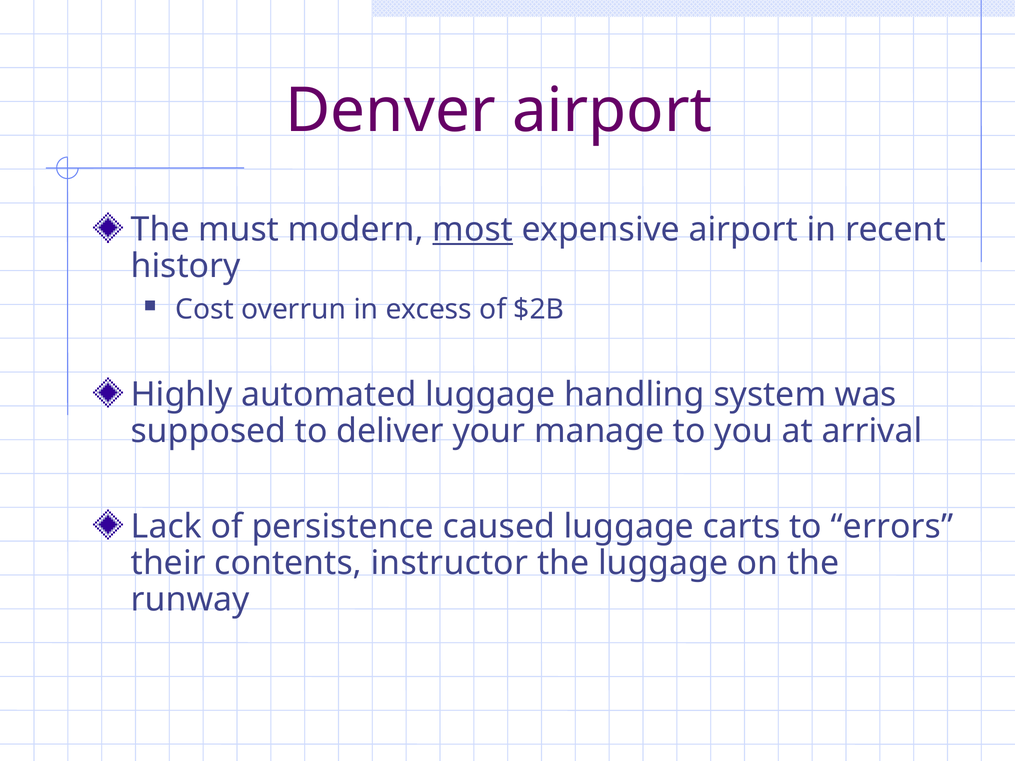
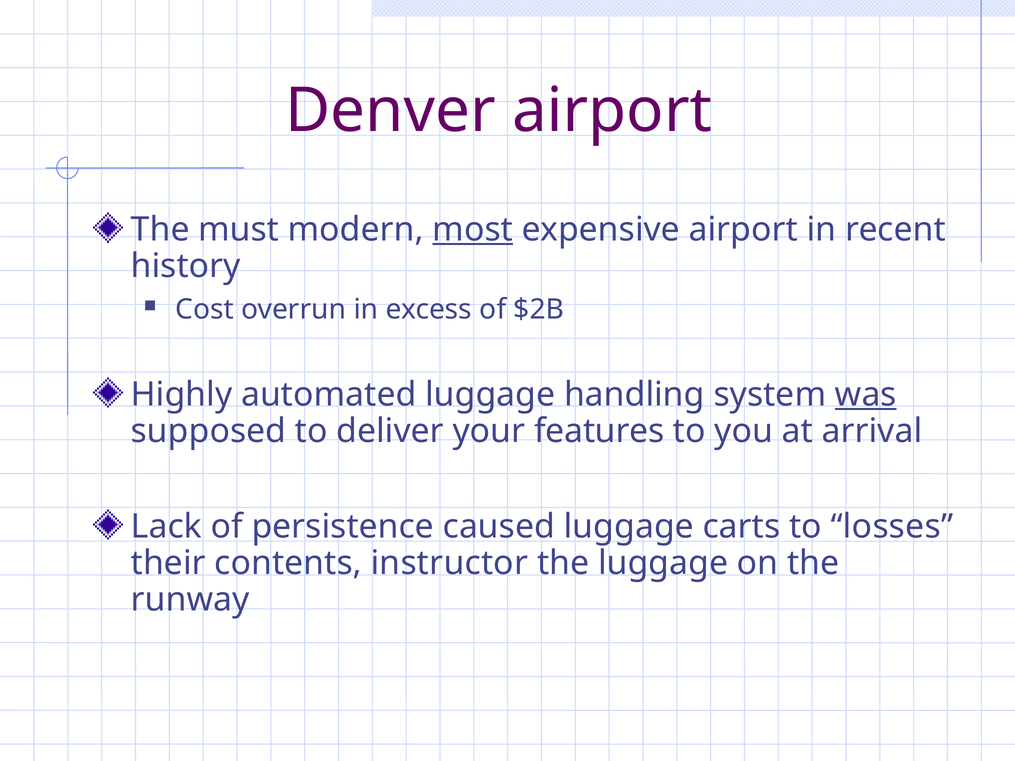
was underline: none -> present
manage: manage -> features
errors: errors -> losses
